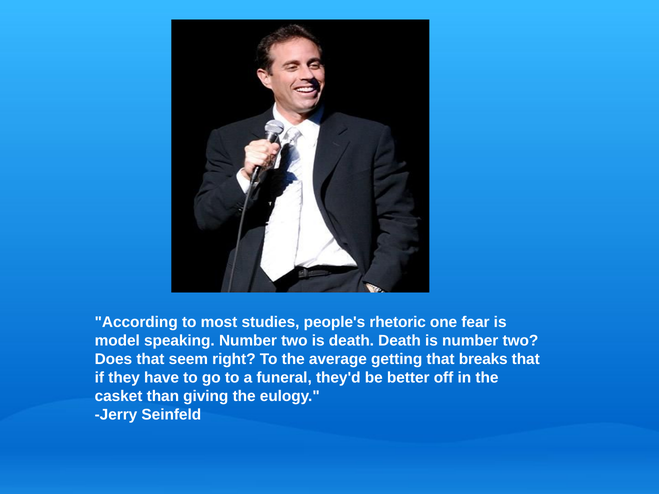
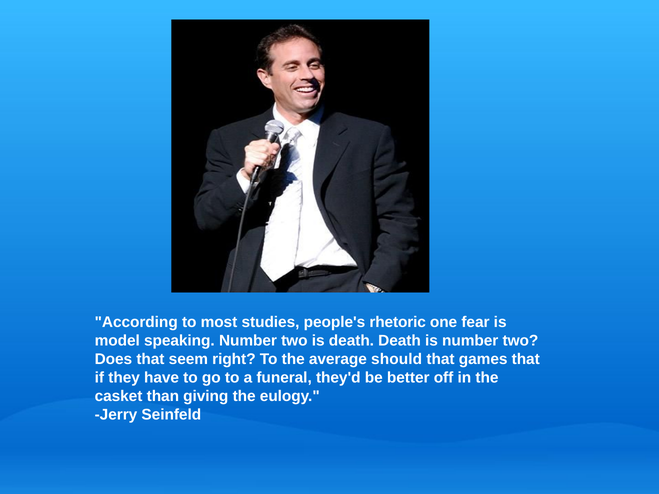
getting: getting -> should
breaks: breaks -> games
